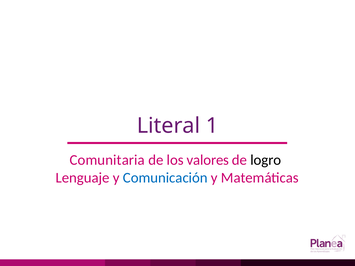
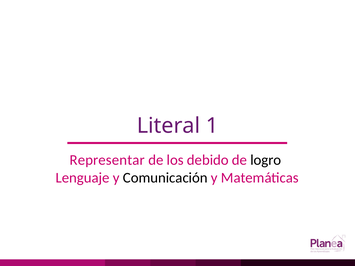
Comunitaria: Comunitaria -> Representar
valores: valores -> debido
Comunicación colour: blue -> black
